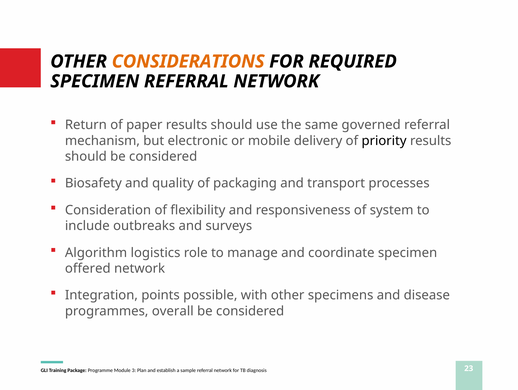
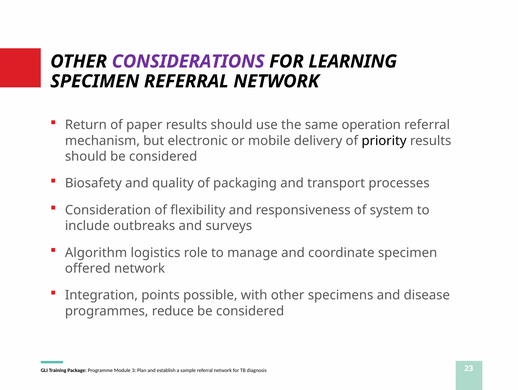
CONSIDERATIONS colour: orange -> purple
REQUIRED: REQUIRED -> LEARNING
governed: governed -> operation
overall: overall -> reduce
